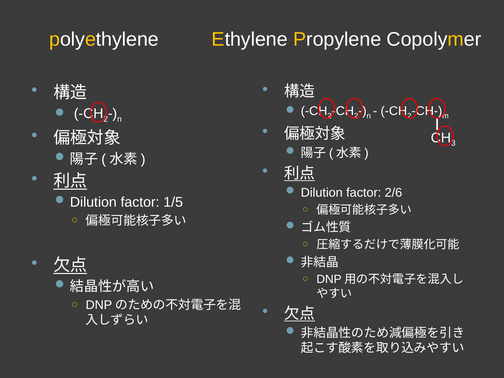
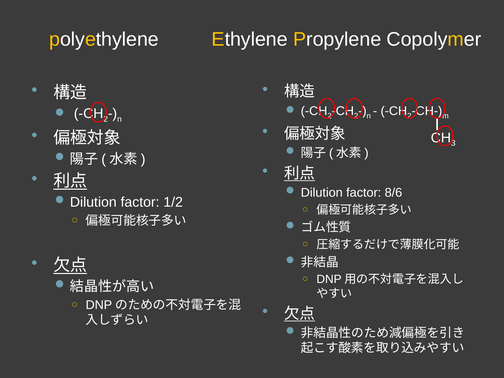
2/6: 2/6 -> 8/6
1/5: 1/5 -> 1/2
